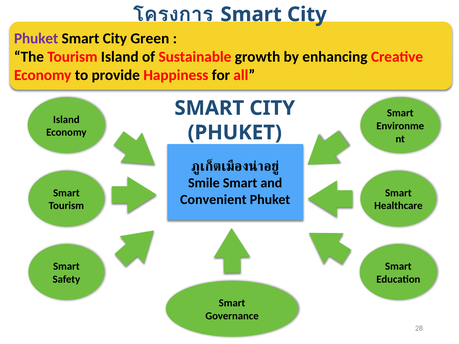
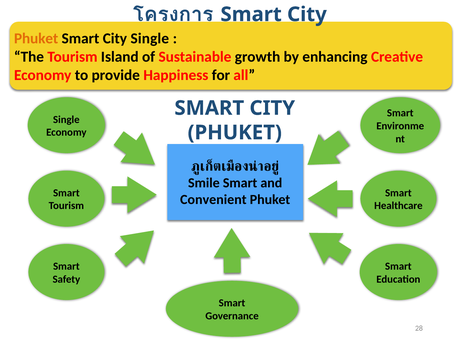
Phuket at (36, 39) colour: purple -> orange
City Green: Green -> Single
Island at (66, 120): Island -> Single
